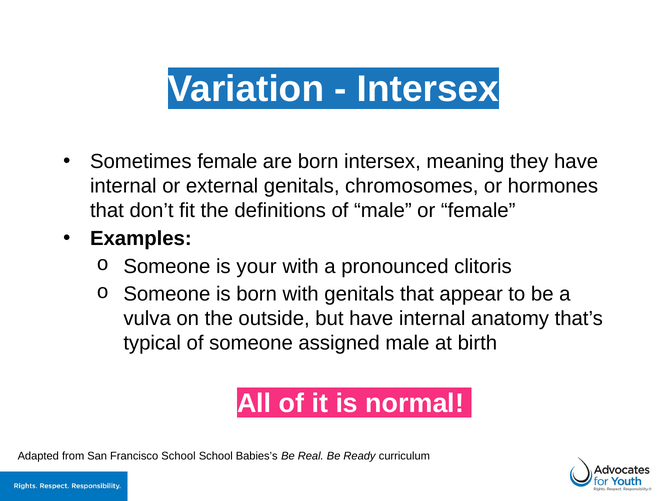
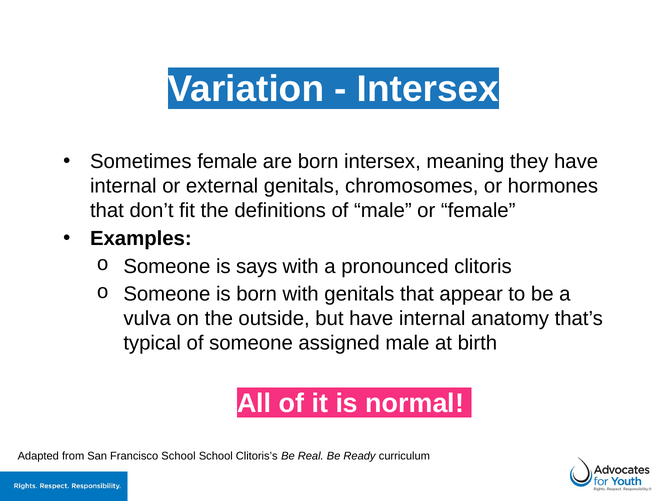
your: your -> says
Babies’s: Babies’s -> Clitoris’s
